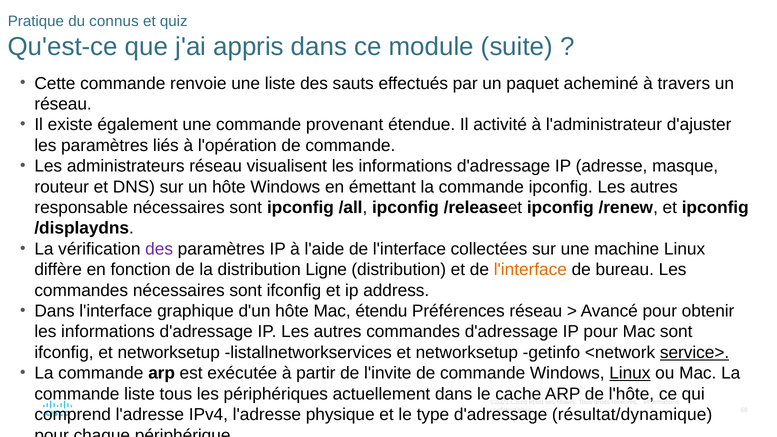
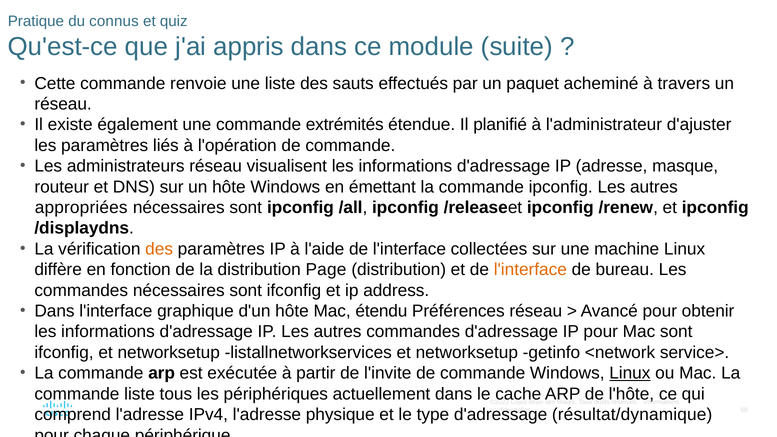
provenant: provenant -> extrémités
activité: activité -> planifié
responsable: responsable -> appropriées
des at (159, 249) colour: purple -> orange
Ligne: Ligne -> Page
service> underline: present -> none
